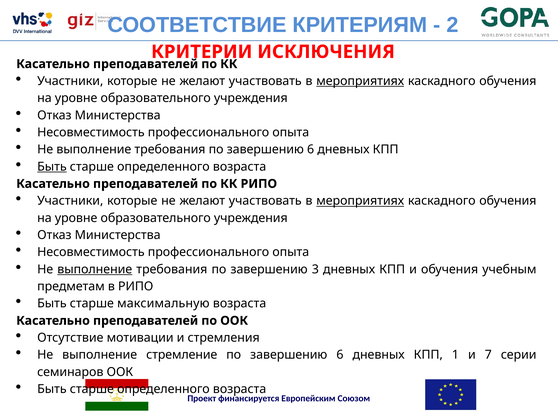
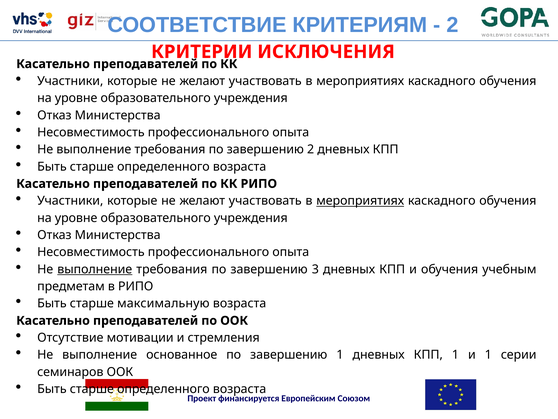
мероприятиях at (360, 81) underline: present -> none
требования по завершению 6: 6 -> 2
Быть at (52, 166) underline: present -> none
стремление: стремление -> основанное
6 at (340, 354): 6 -> 1
и 7: 7 -> 1
